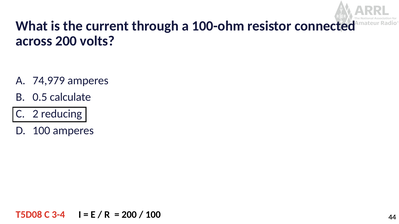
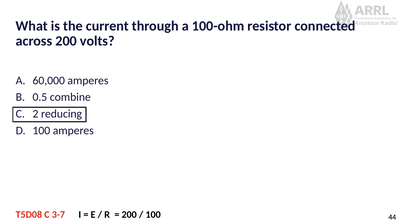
74,979: 74,979 -> 60,000
calculate: calculate -> combine
3-4: 3-4 -> 3-7
